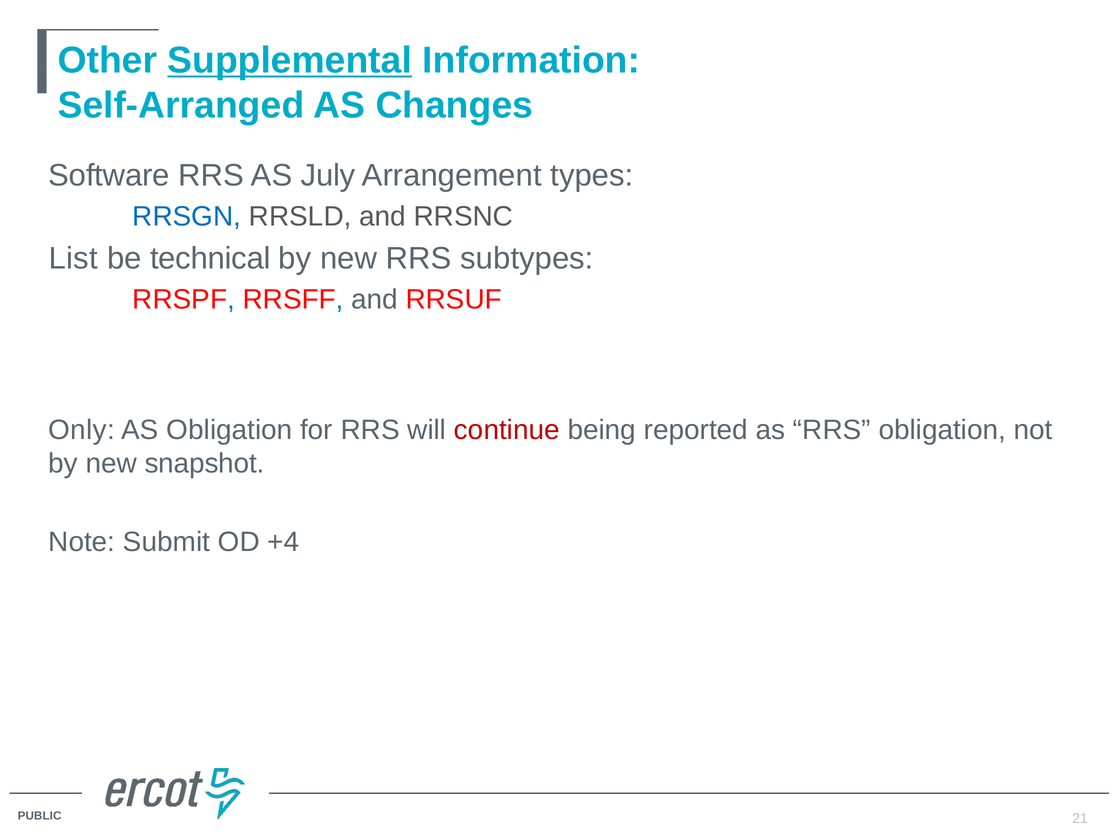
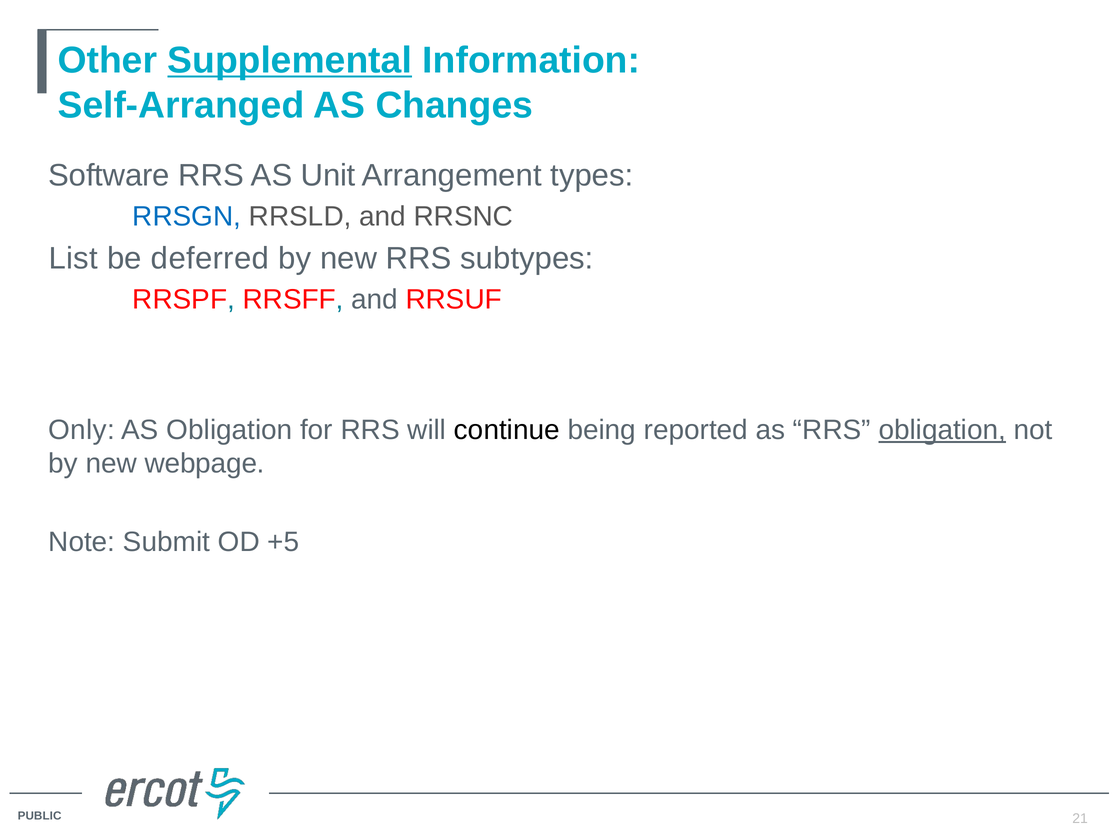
July: July -> Unit
technical: technical -> deferred
continue colour: red -> black
obligation at (942, 430) underline: none -> present
snapshot: snapshot -> webpage
+4: +4 -> +5
